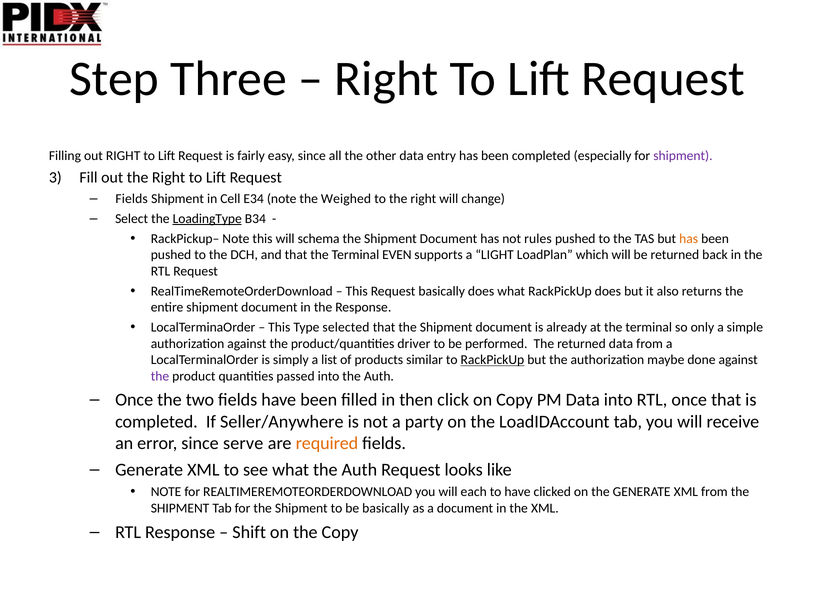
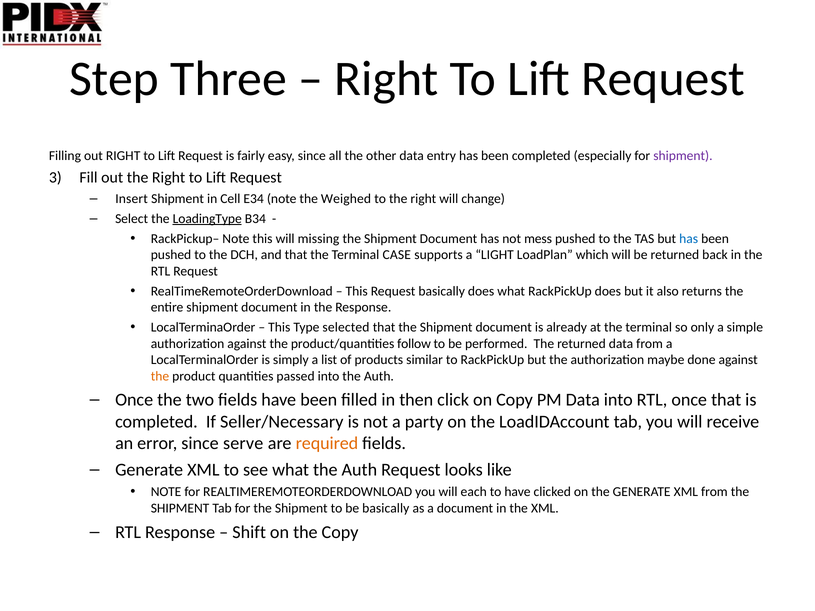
Fields at (132, 199): Fields -> Insert
schema: schema -> missing
rules: rules -> mess
has at (689, 239) colour: orange -> blue
EVEN: EVEN -> CASE
driver: driver -> follow
RackPickUp at (492, 360) underline: present -> none
the at (160, 376) colour: purple -> orange
Seller/Anywhere: Seller/Anywhere -> Seller/Necessary
